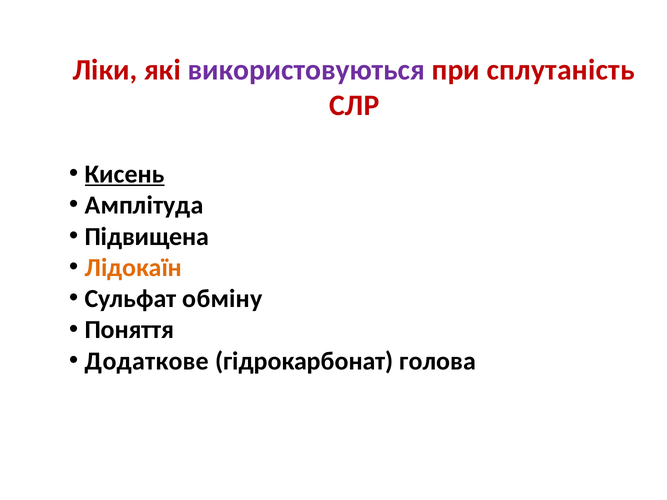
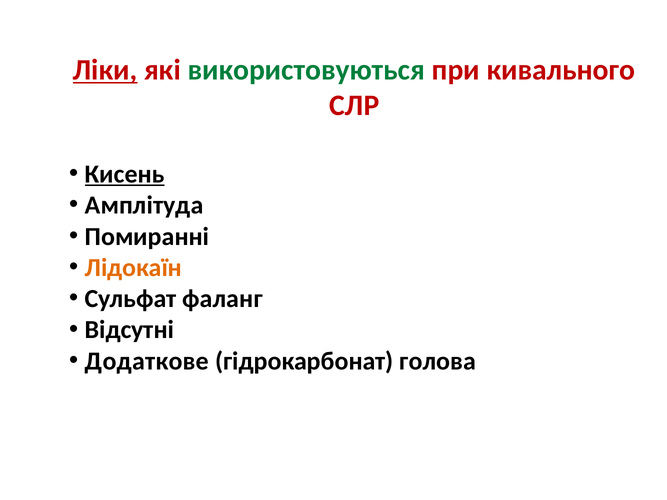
Ліки underline: none -> present
використовуються colour: purple -> green
сплутаність: сплутаність -> кивального
Підвищена: Підвищена -> Помиранні
обміну: обміну -> фаланг
Поняття: Поняття -> Відсутні
